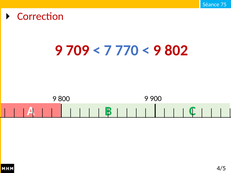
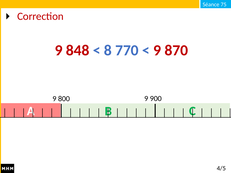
709: 709 -> 848
7: 7 -> 8
802: 802 -> 870
